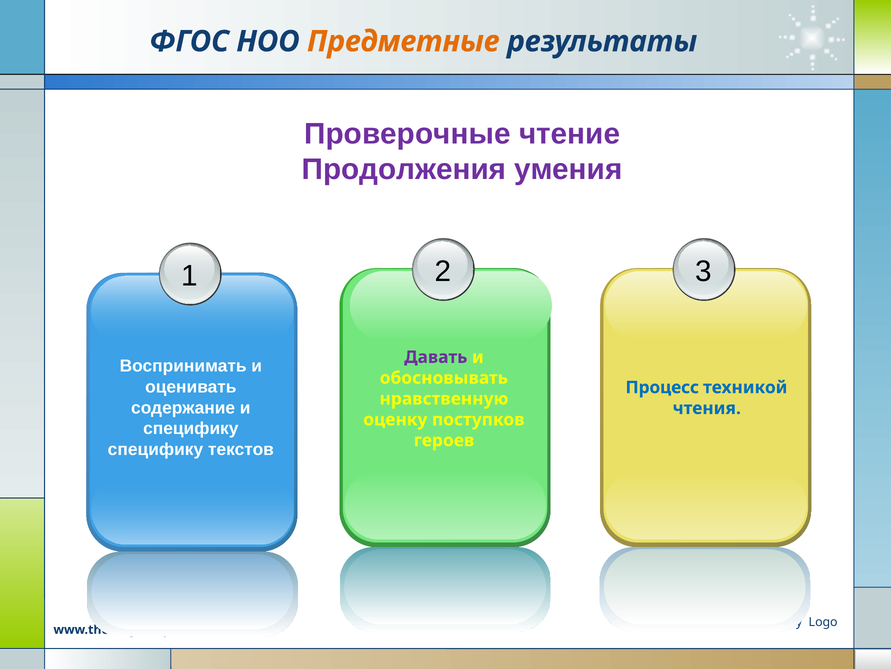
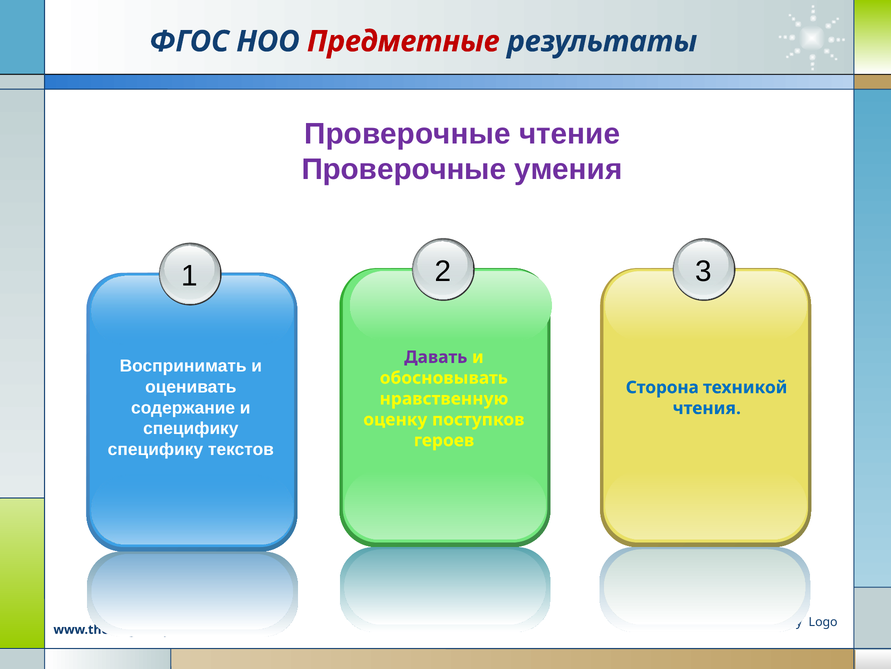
Предметные colour: orange -> red
Продолжения at (404, 169): Продолжения -> Проверочные
Процесс: Процесс -> Сторона
